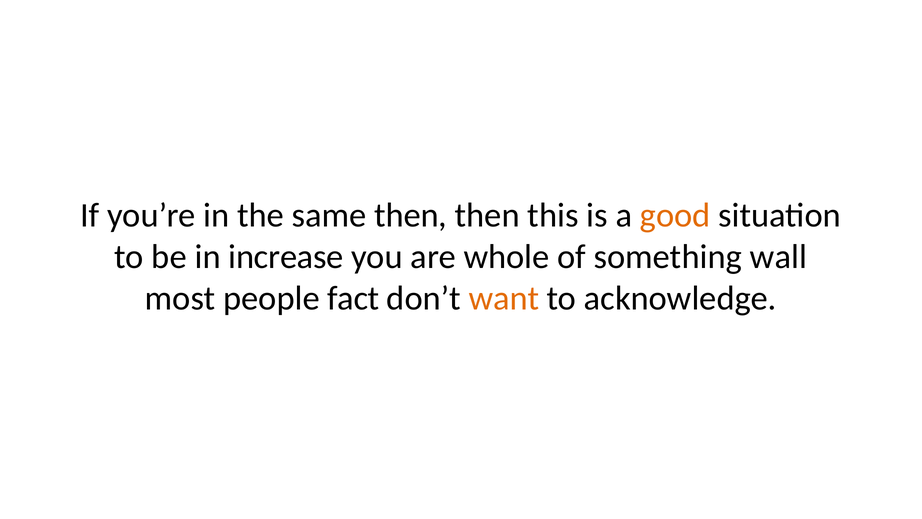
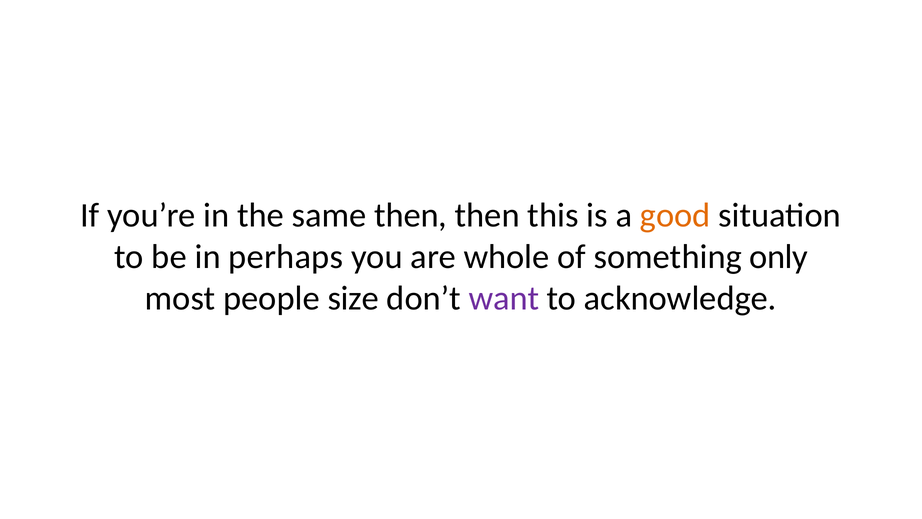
increase: increase -> perhaps
wall: wall -> only
fact: fact -> size
want colour: orange -> purple
